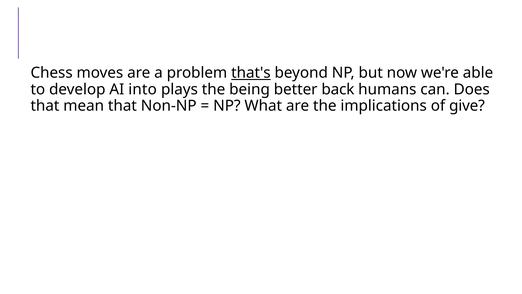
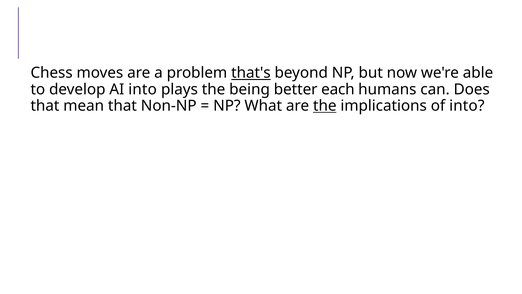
back: back -> each
the at (325, 106) underline: none -> present
of give: give -> into
